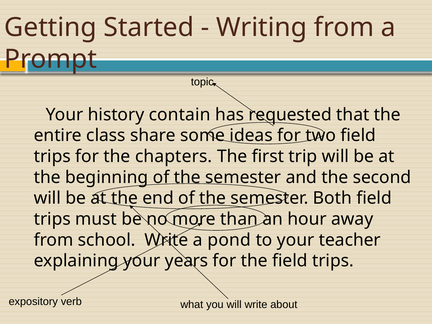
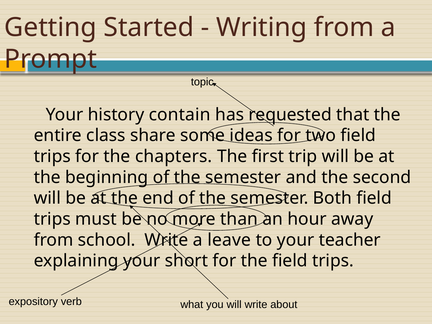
pond: pond -> leave
years: years -> short
